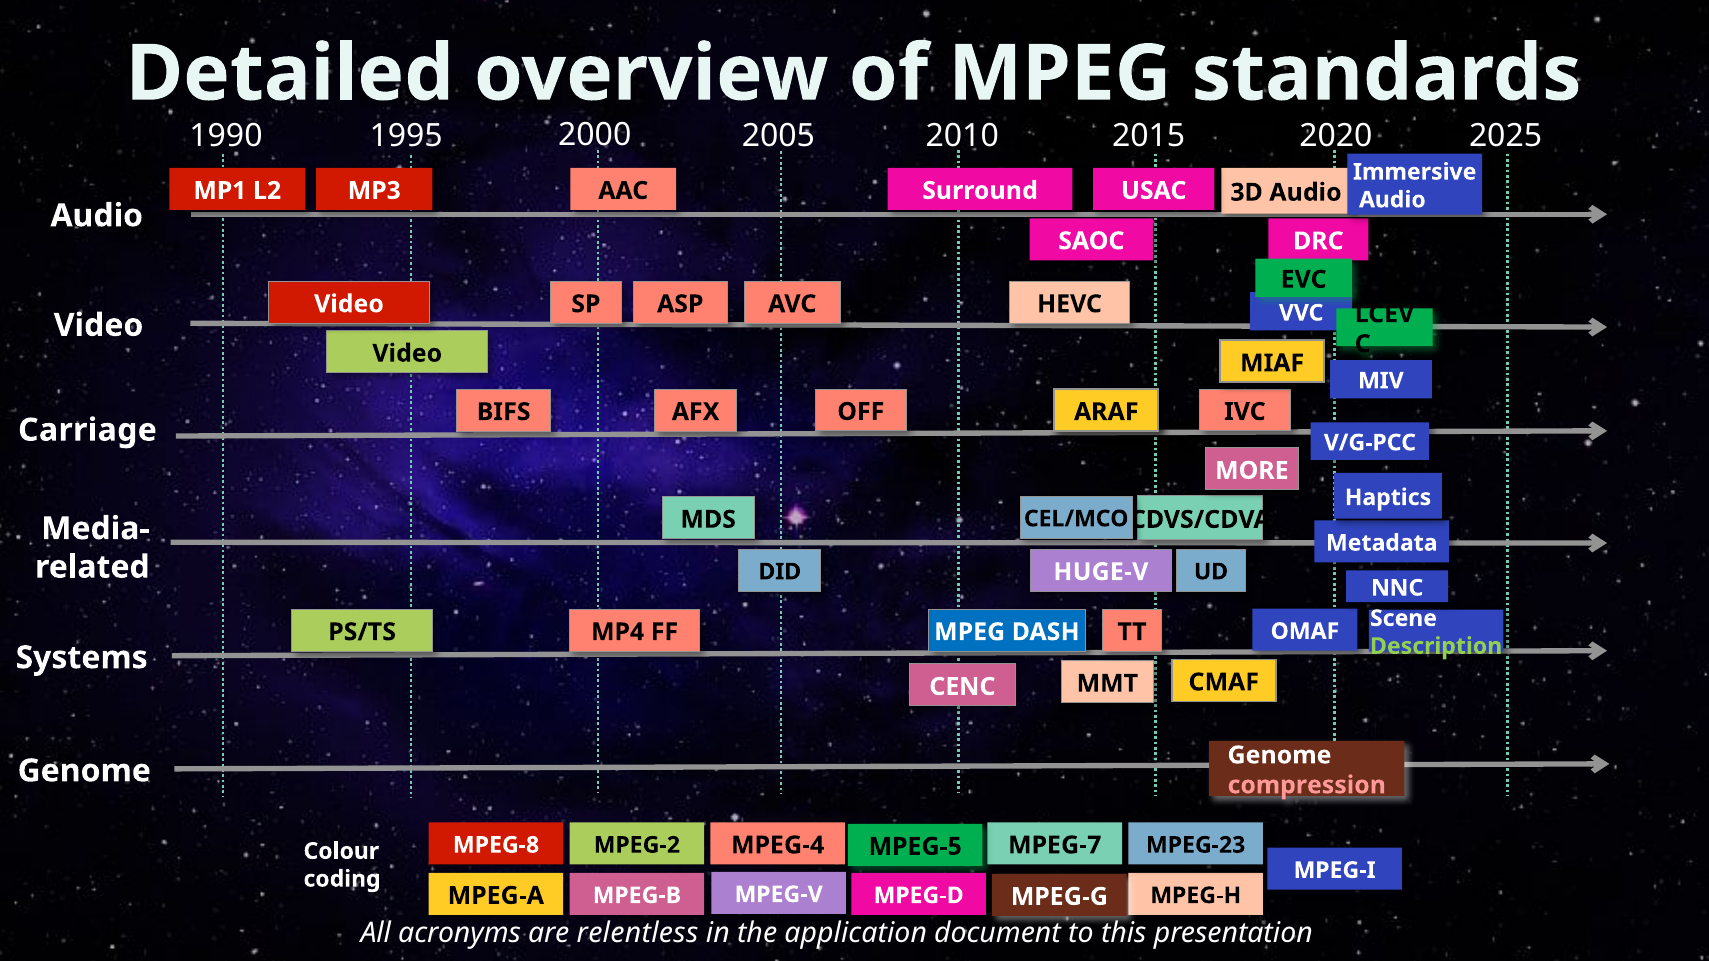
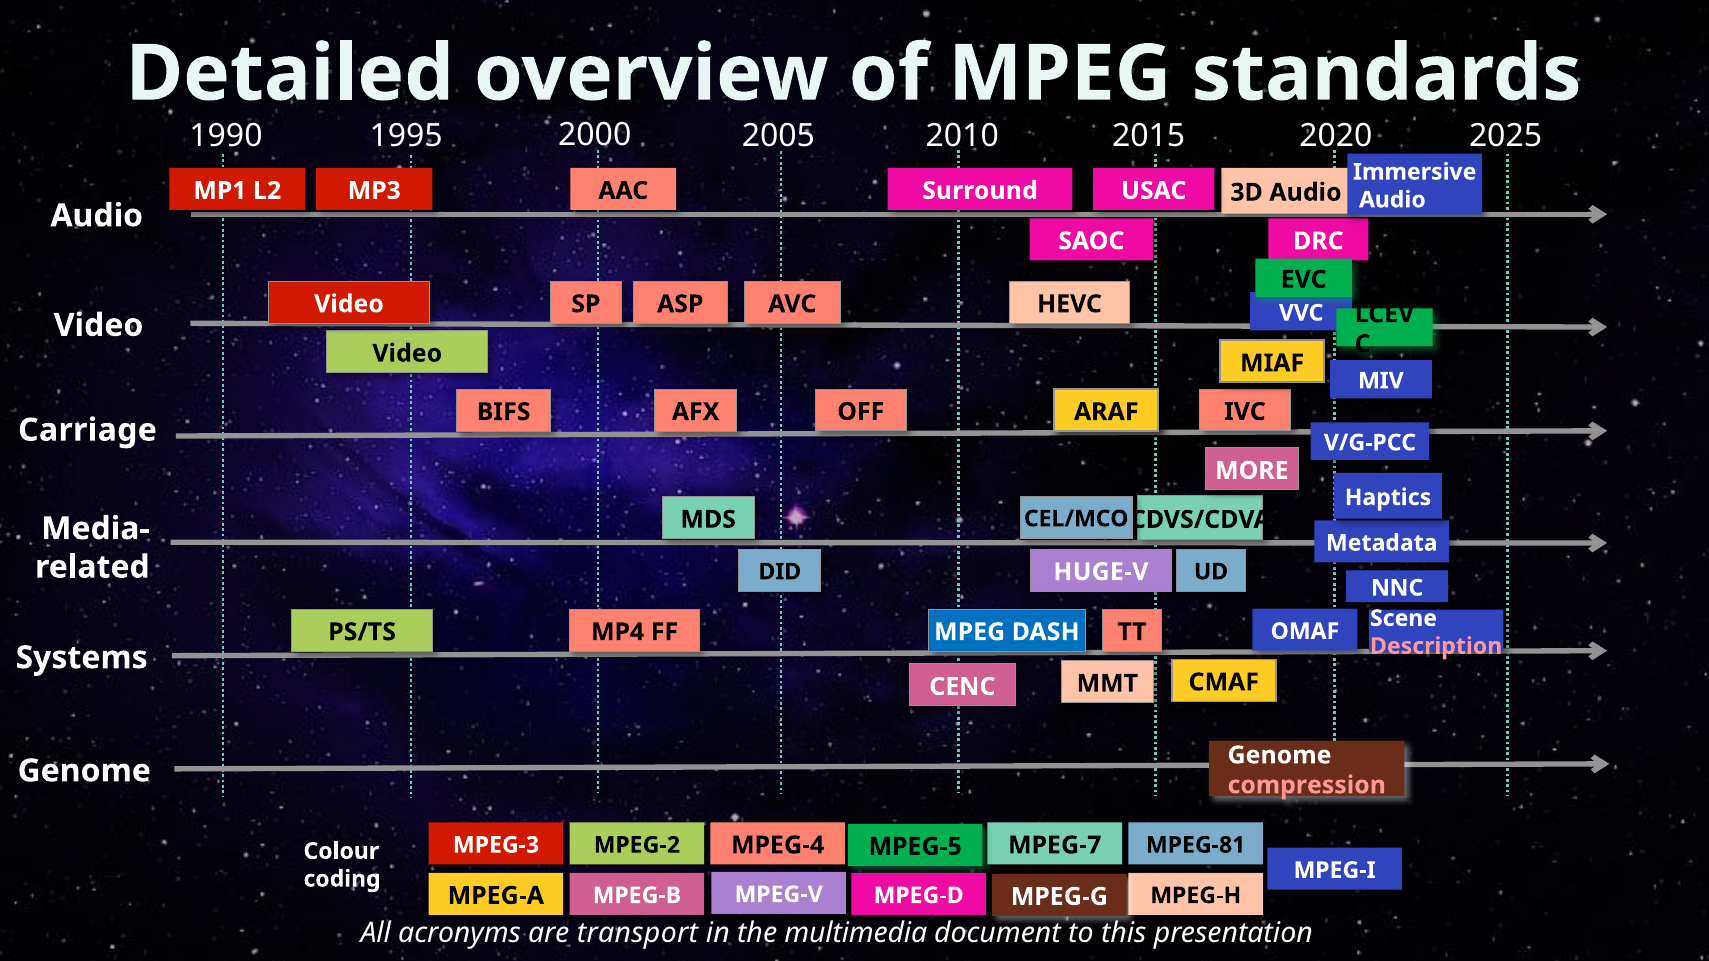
Description colour: light green -> pink
MPEG-8: MPEG-8 -> MPEG-3
MPEG-23: MPEG-23 -> MPEG-81
relentless: relentless -> transport
application: application -> multimedia
